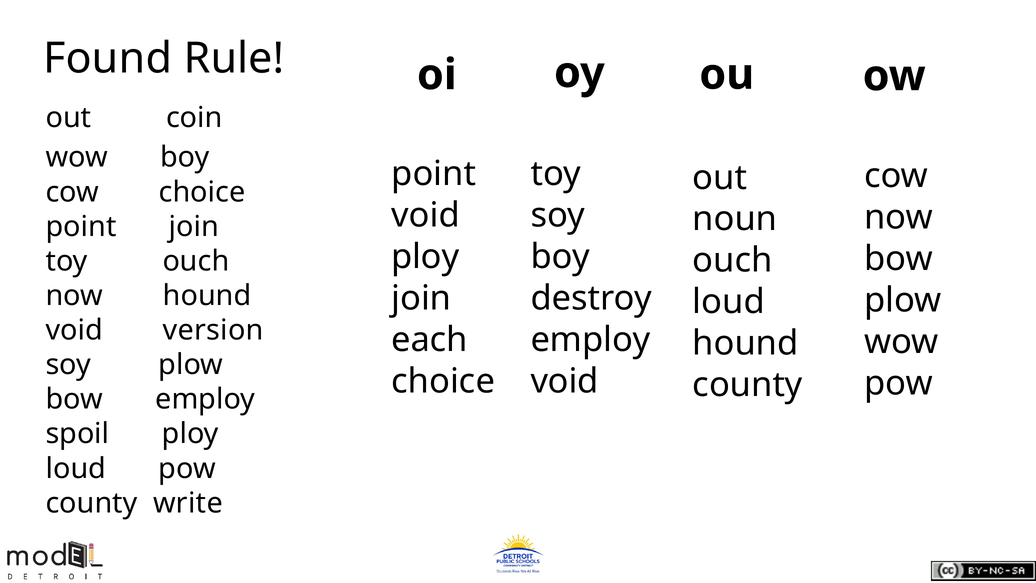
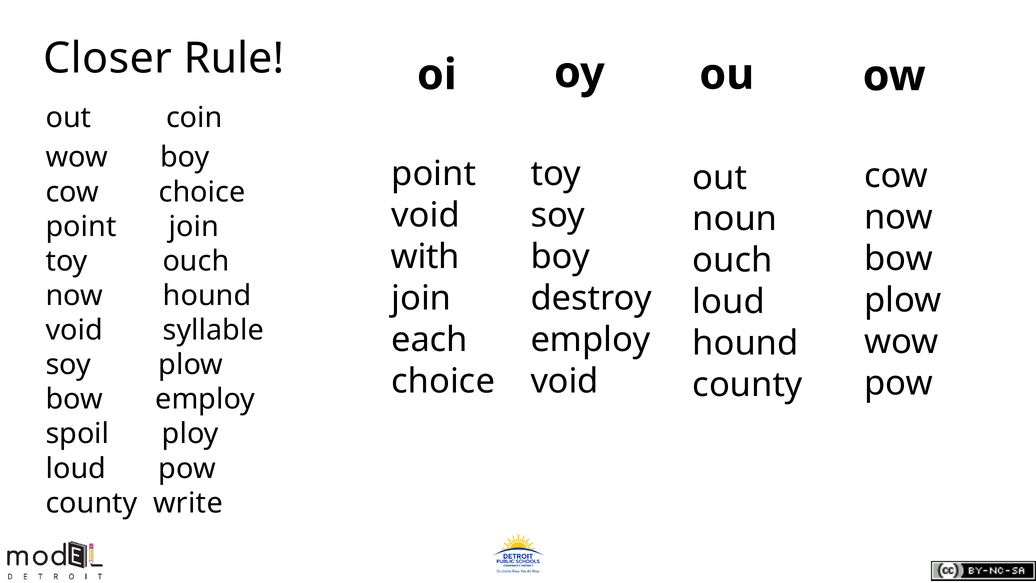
Found: Found -> Closer
ploy at (425, 257): ploy -> with
version: version -> syllable
